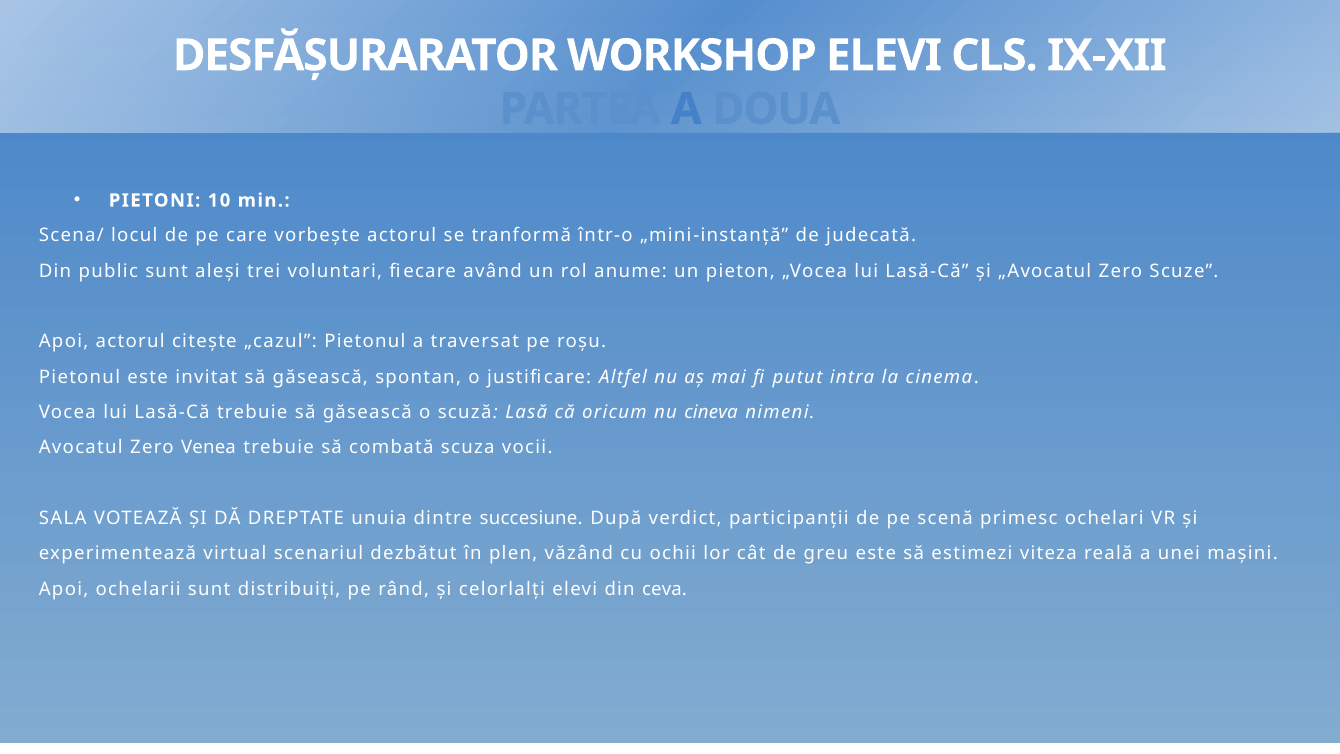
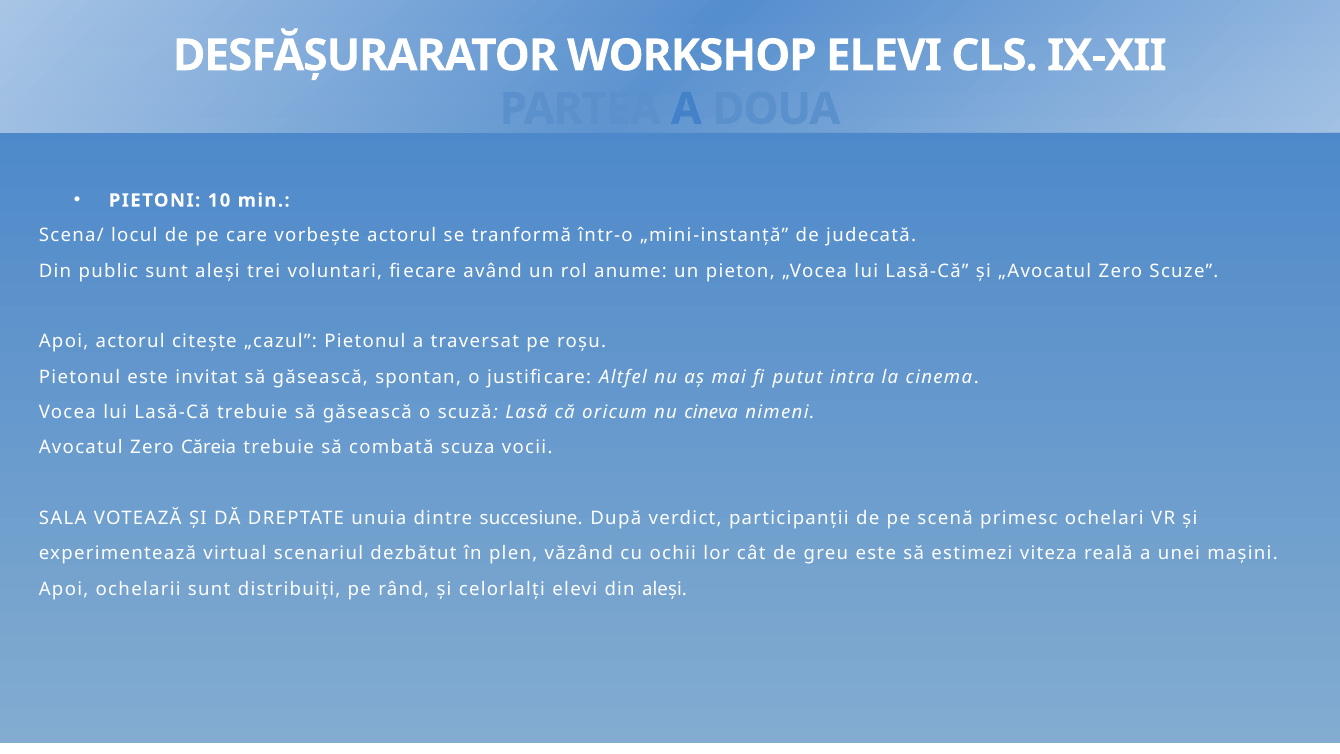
Venea: Venea -> Căreia
din ceva: ceva -> aleși
